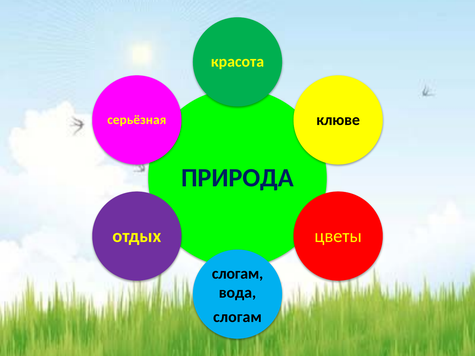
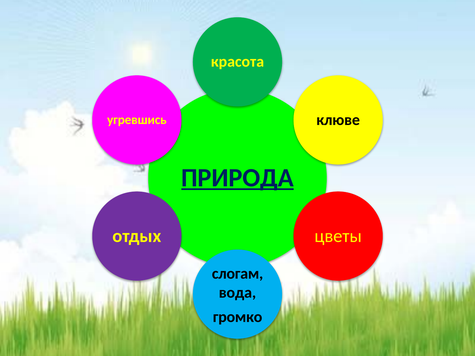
серьёзная: серьёзная -> угревшись
ПРИРОДА underline: none -> present
слогам at (237, 317): слогам -> громко
